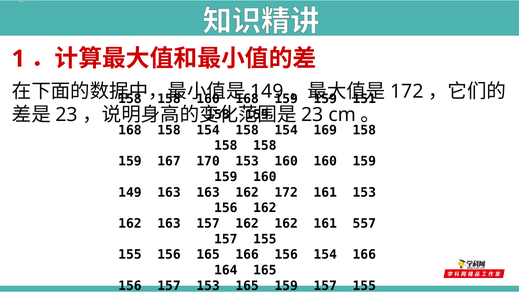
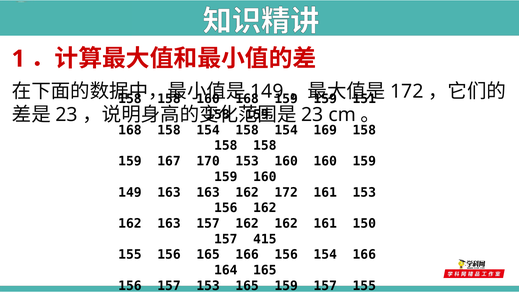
557: 557 -> 150
155 at (265, 239): 155 -> 415
